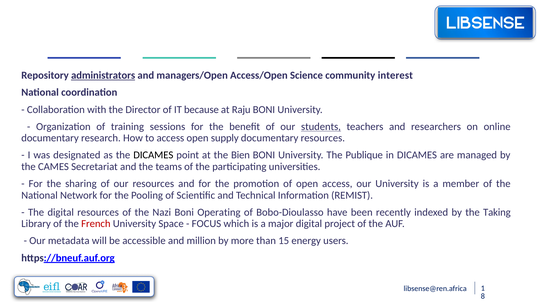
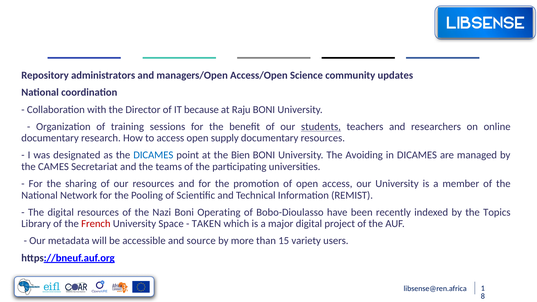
administrators underline: present -> none
interest: interest -> updates
DICAMES at (153, 155) colour: black -> blue
Publique: Publique -> Avoiding
Taking: Taking -> Topics
FOCUS: FOCUS -> TAKEN
million: million -> source
energy: energy -> variety
